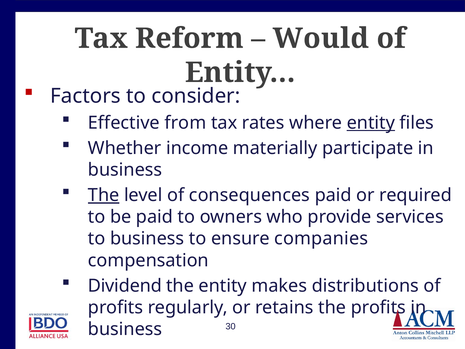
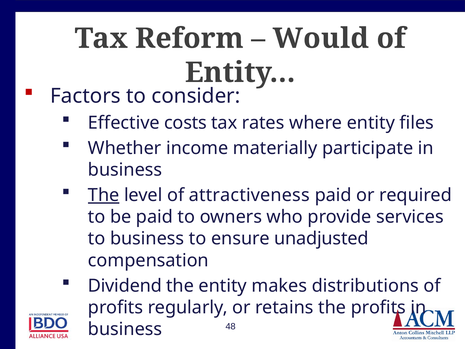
from: from -> costs
entity at (371, 123) underline: present -> none
consequences: consequences -> attractiveness
companies: companies -> unadjusted
30: 30 -> 48
